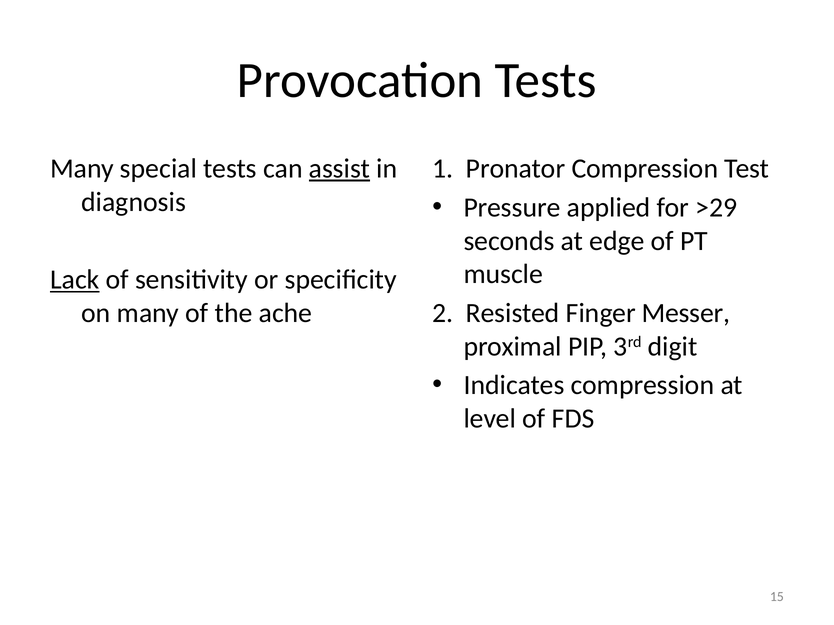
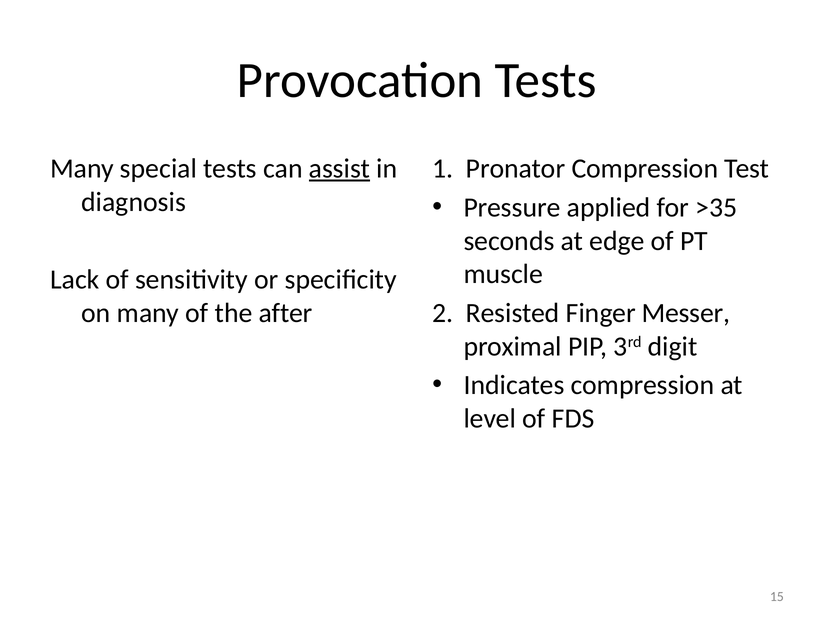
>29: >29 -> >35
Lack underline: present -> none
ache: ache -> after
